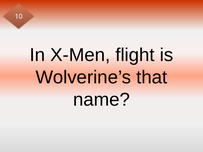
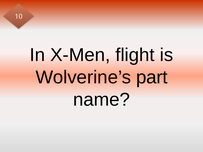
that: that -> part
